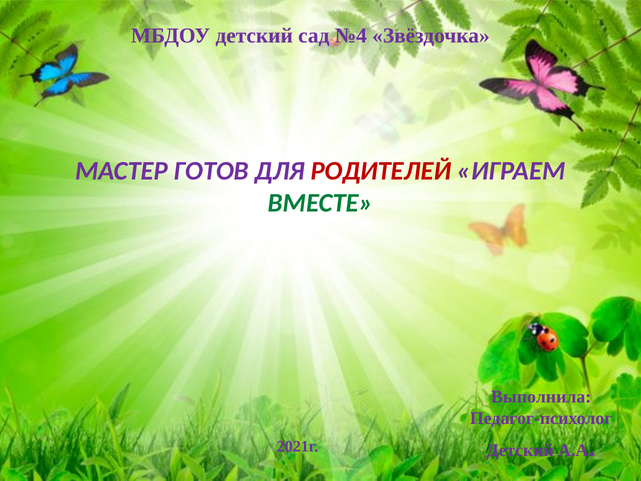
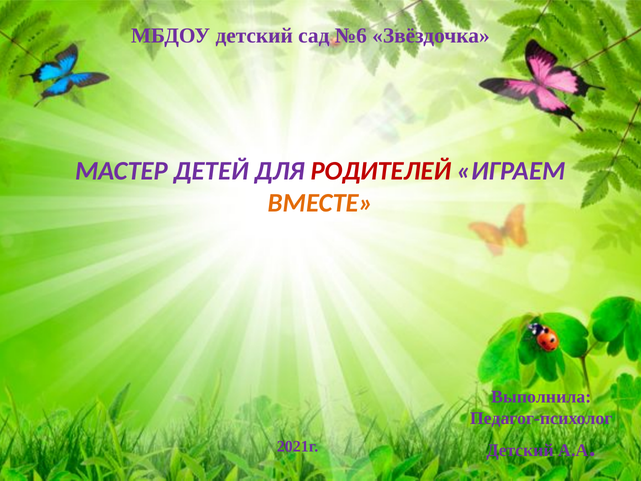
№4: №4 -> №6
ГОТОВ: ГОТОВ -> ДЕТЕЙ
ВМЕСТЕ colour: green -> orange
